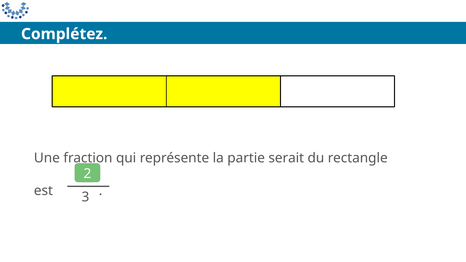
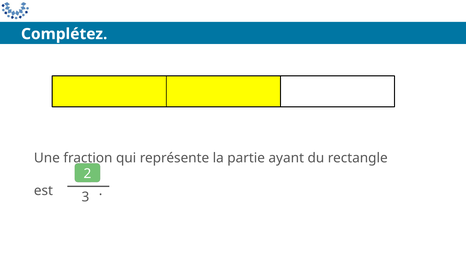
serait: serait -> ayant
